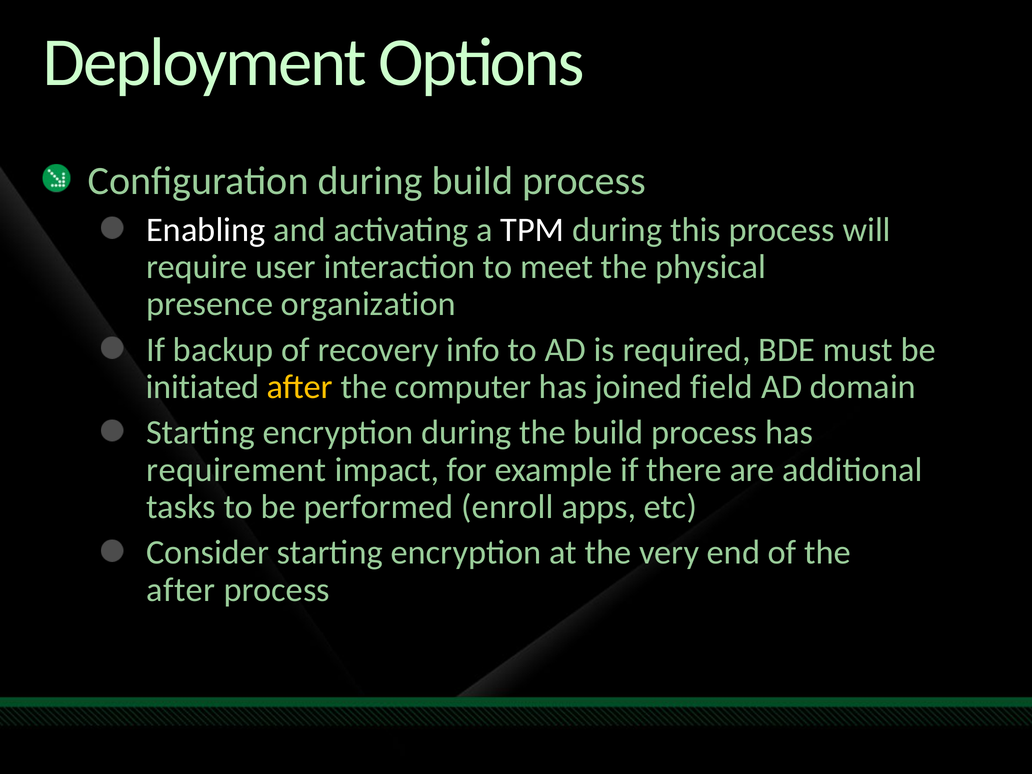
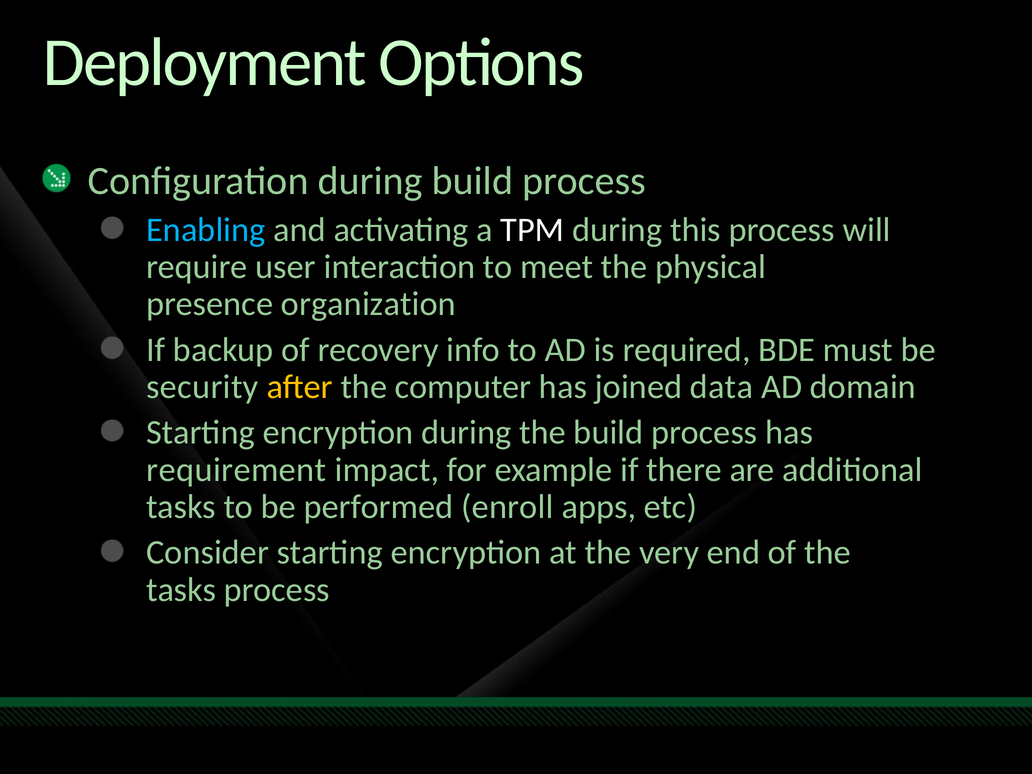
Enabling colour: white -> light blue
initiated: initiated -> security
field: field -> data
after at (181, 590): after -> tasks
